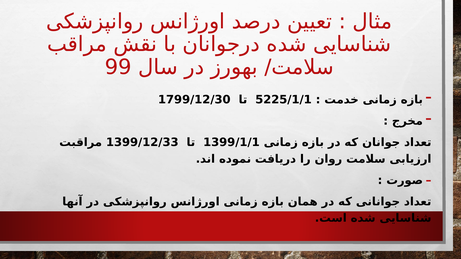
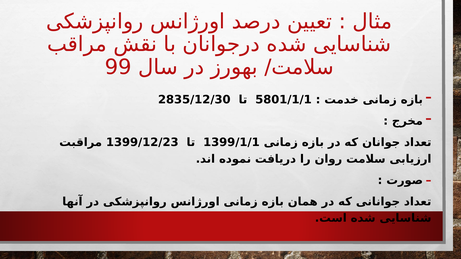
1799/12/30: 1799/12/30 -> 2835/12/30
5225/1/1: 5225/1/1 -> 5801/1/1
1399/12/33: 1399/12/33 -> 1399/12/23
